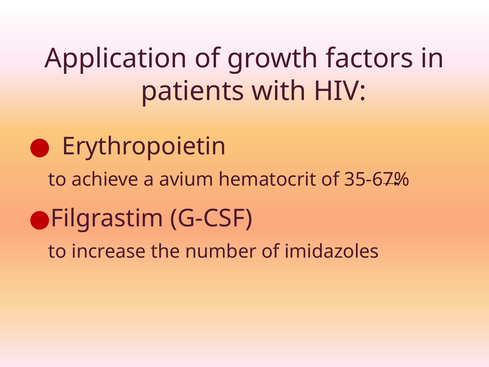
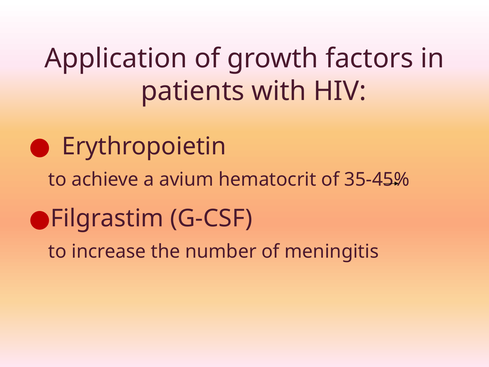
35-67%: 35-67% -> 35-45%
imidazoles: imidazoles -> meningitis
